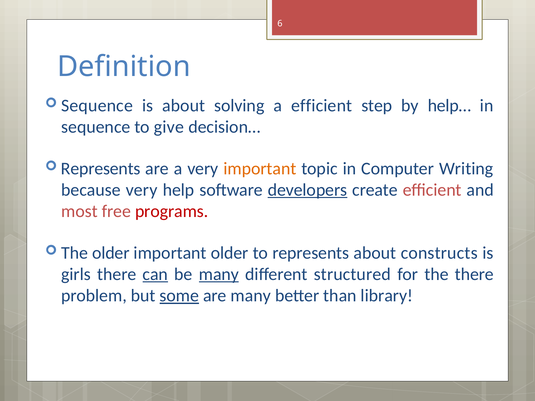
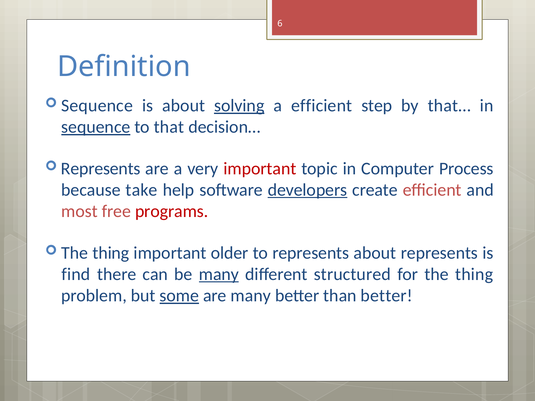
solving underline: none -> present
help…: help… -> that…
sequence at (96, 127) underline: none -> present
give: give -> that
important at (260, 169) colour: orange -> red
Writing: Writing -> Process
because very: very -> take
older at (111, 253): older -> thing
about constructs: constructs -> represents
girls: girls -> find
can underline: present -> none
for the there: there -> thing
than library: library -> better
